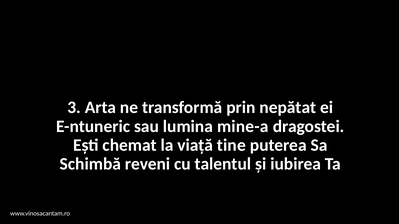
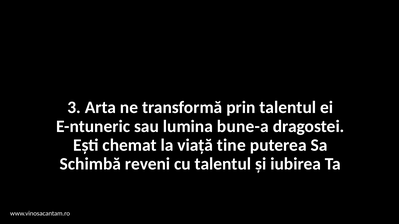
prin nepătat: nepătat -> talentul
mine-a: mine-a -> bune-a
